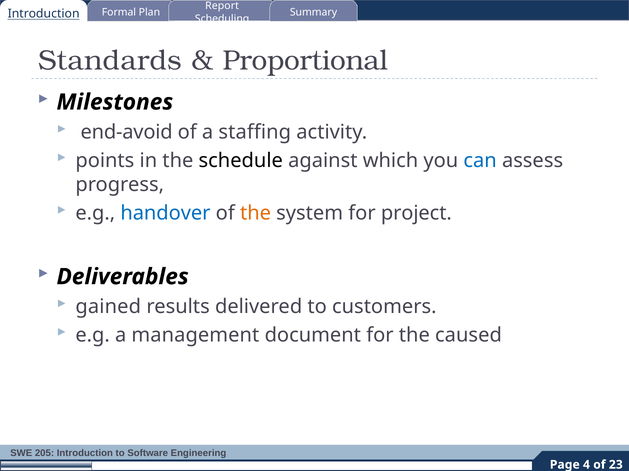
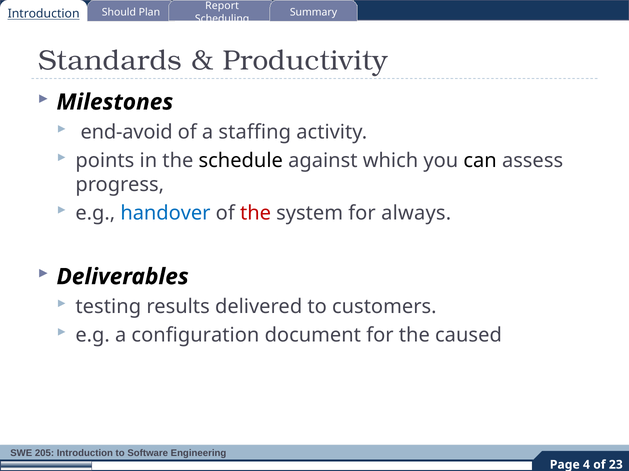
Formal: Formal -> Should
Proportional: Proportional -> Productivity
can colour: blue -> black
the at (256, 213) colour: orange -> red
project: project -> always
gained: gained -> testing
management: management -> configuration
